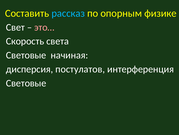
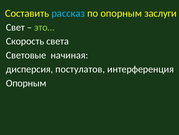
физике: физике -> заслуги
это… colour: pink -> light green
Световые at (26, 83): Световые -> Опорным
